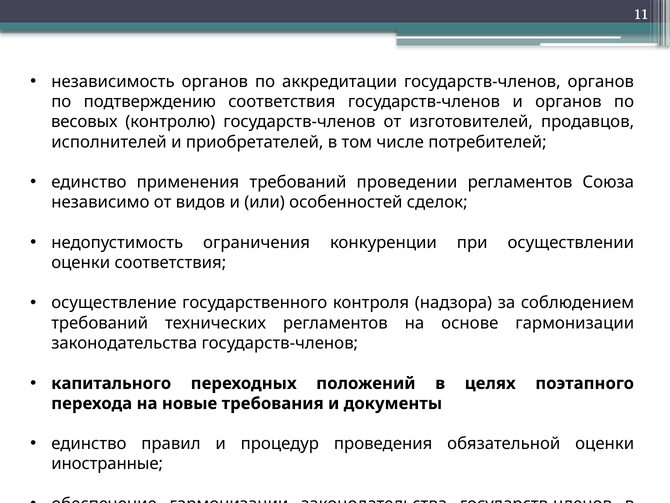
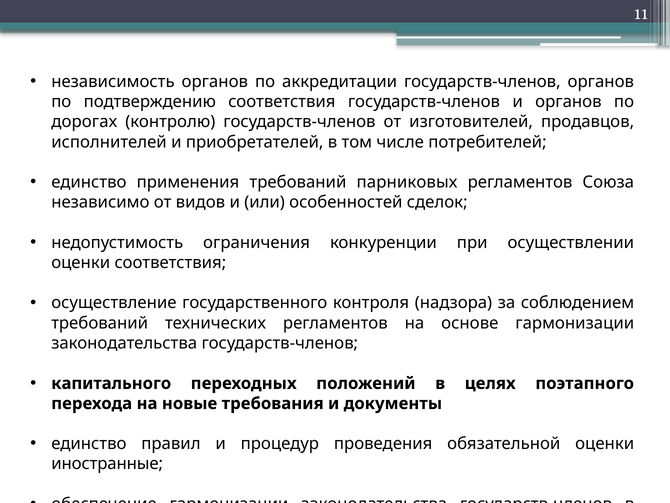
весовых: весовых -> дорогах
проведении: проведении -> парниковых
